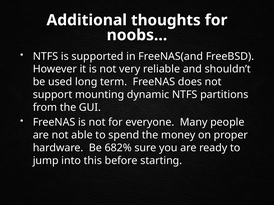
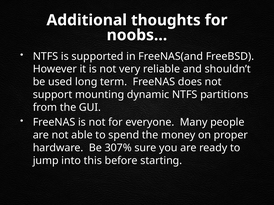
682%: 682% -> 307%
